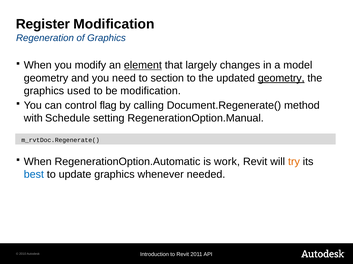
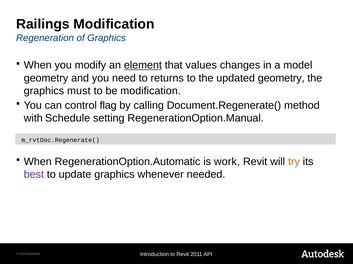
Register: Register -> Railings
largely: largely -> values
section: section -> returns
geometry at (281, 78) underline: present -> none
used: used -> must
best colour: blue -> purple
